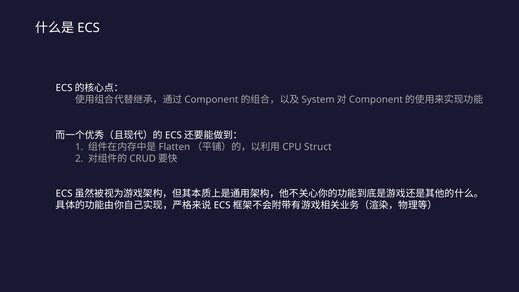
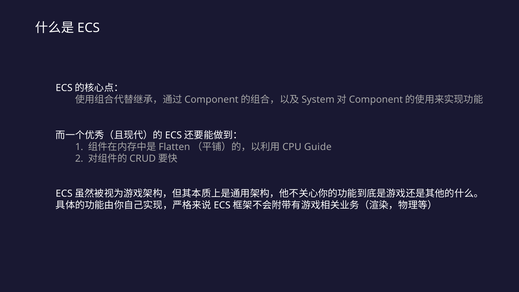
Struct: Struct -> Guide
